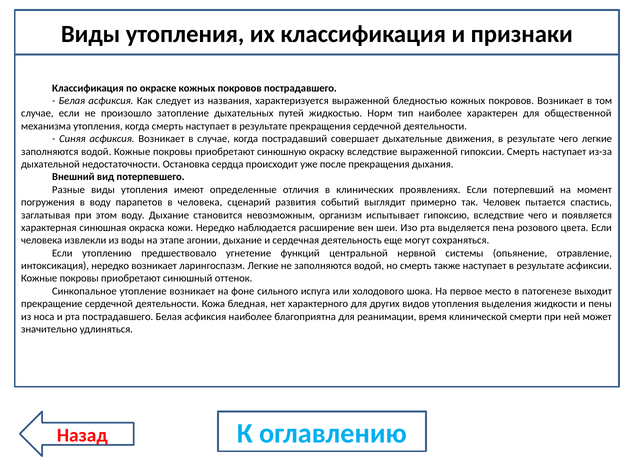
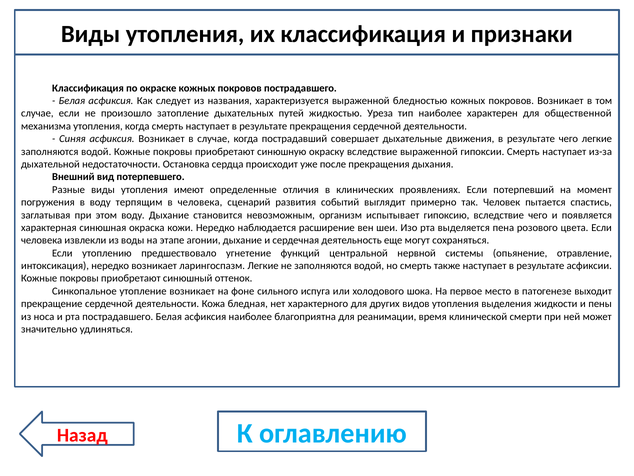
Норм: Норм -> Уреза
парапетов: парапетов -> терпящим
